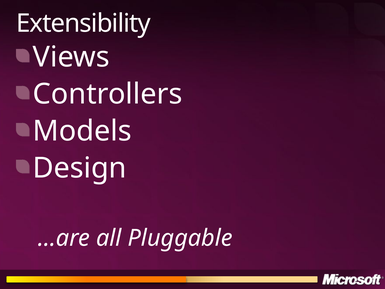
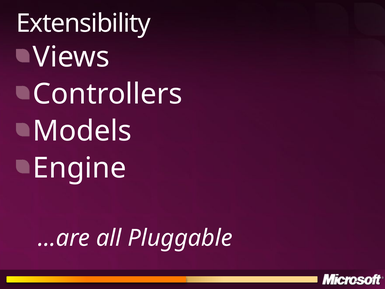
Design: Design -> Engine
